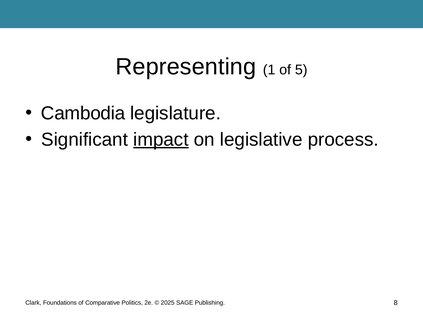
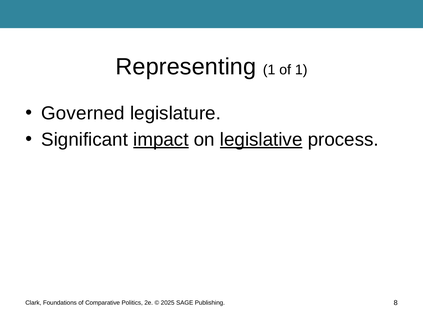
of 5: 5 -> 1
Cambodia: Cambodia -> Governed
legislative underline: none -> present
